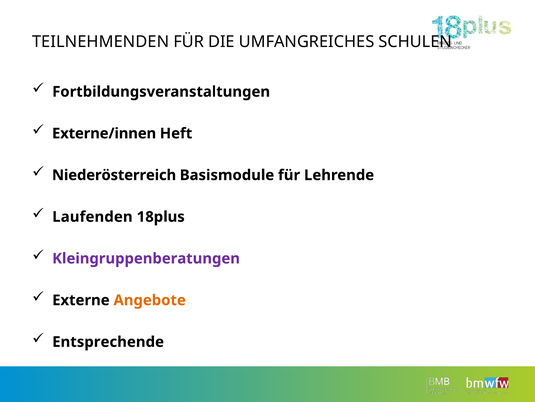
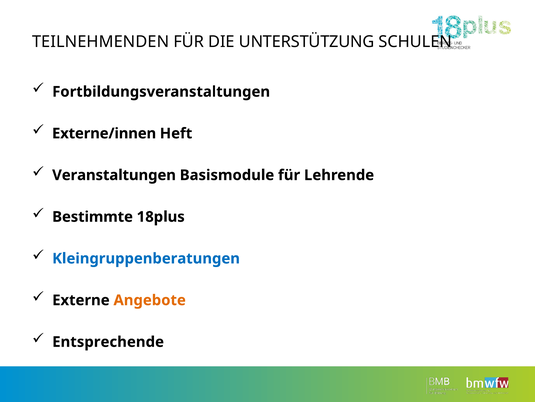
UMFANGREICHES: UMFANGREICHES -> UNTERSTÜTZUNG
Niederösterreich: Niederösterreich -> Veranstaltungen
Laufenden: Laufenden -> Bestimmte
Kleingruppenberatungen colour: purple -> blue
